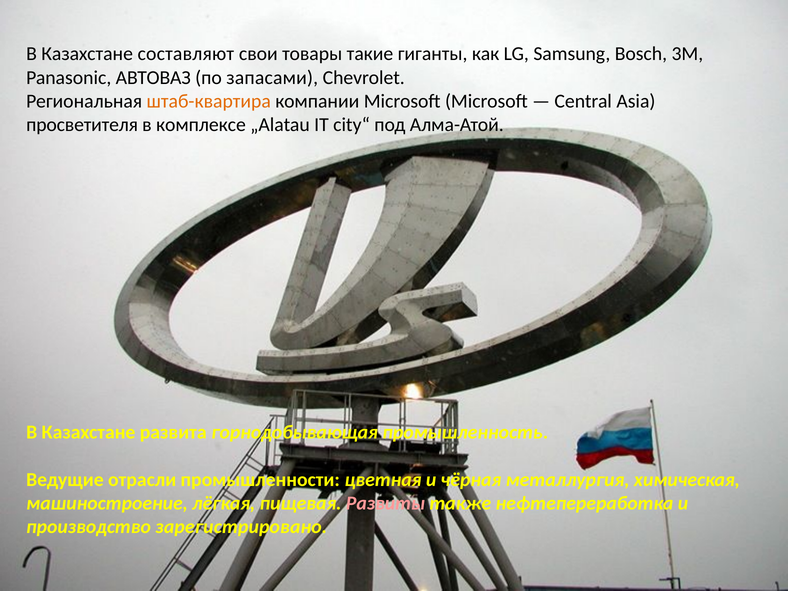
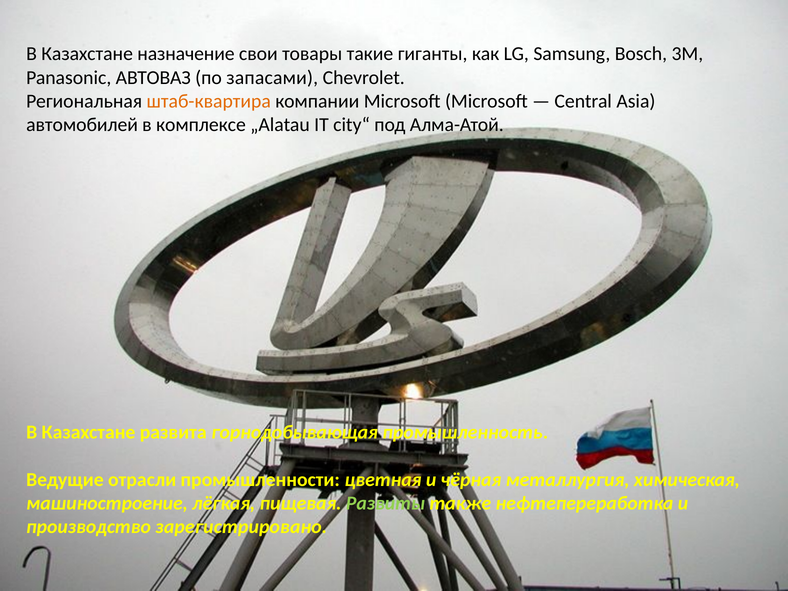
составляют: составляют -> назначение
просветителя: просветителя -> автомобилей
Развиты colour: pink -> light green
